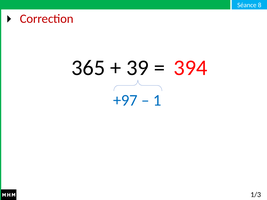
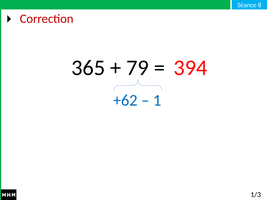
39: 39 -> 79
+97: +97 -> +62
